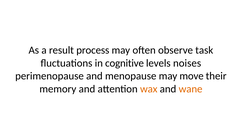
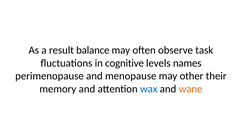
process: process -> balance
noises: noises -> names
move: move -> other
wax colour: orange -> blue
